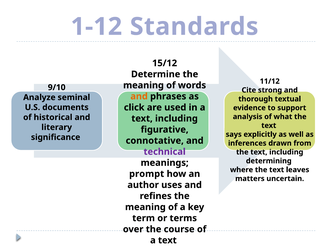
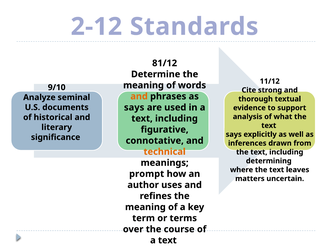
1-12: 1-12 -> 2-12
15/12: 15/12 -> 81/12
click at (134, 107): click -> says
technical colour: purple -> orange
